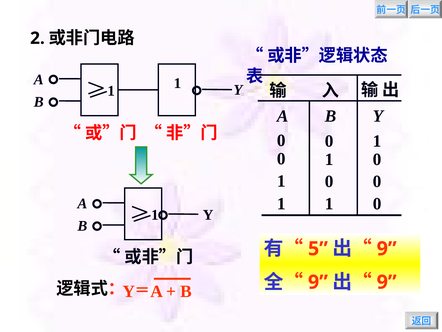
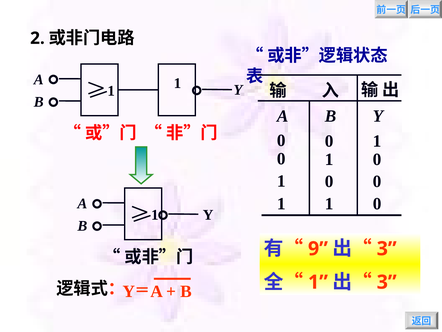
5: 5 -> 9
9 at (387, 248): 9 -> 3
9 at (318, 282): 9 -> 1
9 at (387, 282): 9 -> 3
